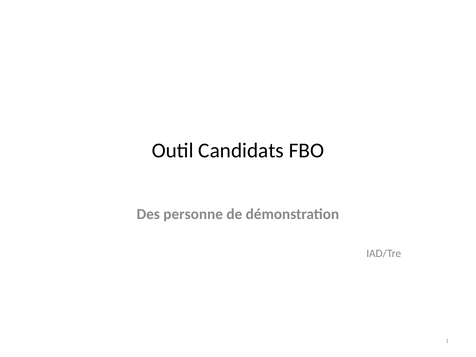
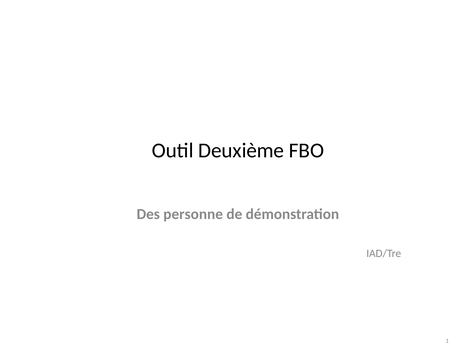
Candidats: Candidats -> Deuxième
